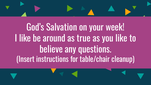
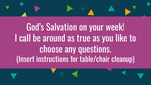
I like: like -> call
believe: believe -> choose
